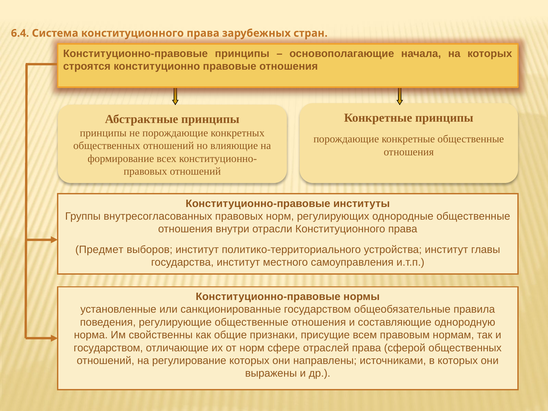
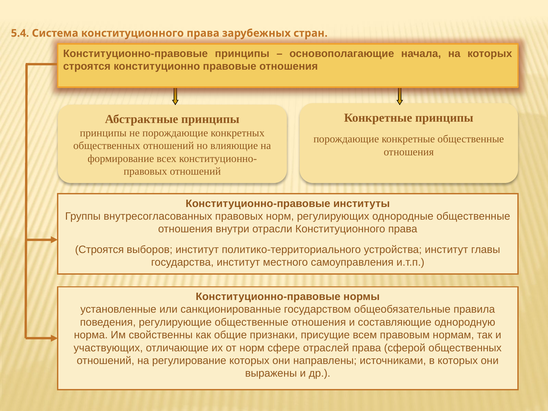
6.4: 6.4 -> 5.4
Предмет at (99, 250): Предмет -> Строятся
государством at (108, 348): государством -> участвующих
